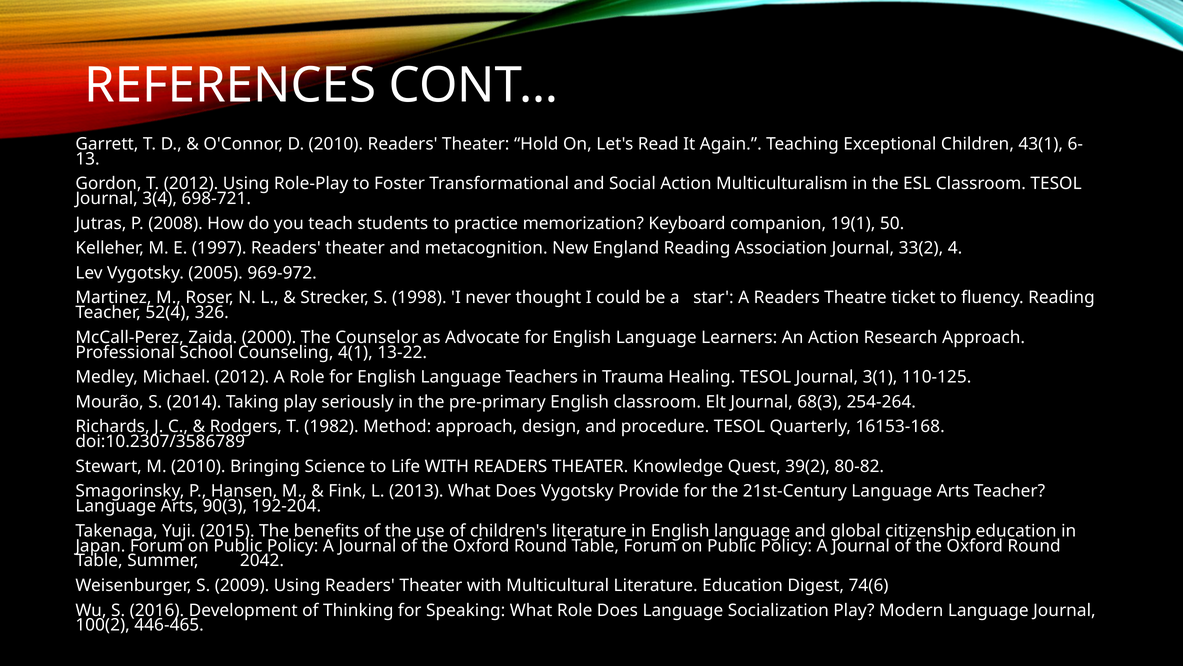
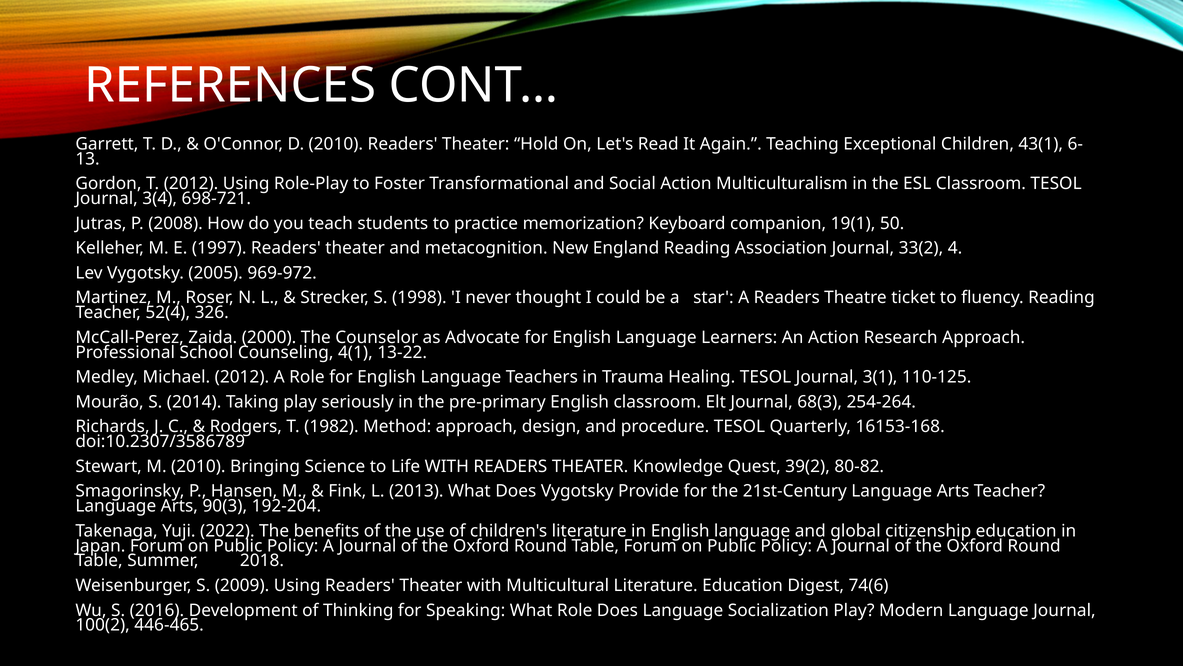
2015: 2015 -> 2022
2042: 2042 -> 2018
